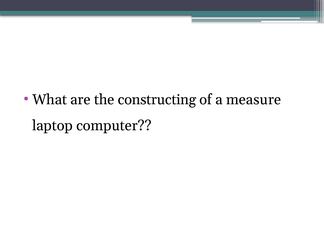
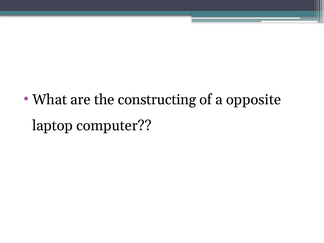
measure: measure -> opposite
